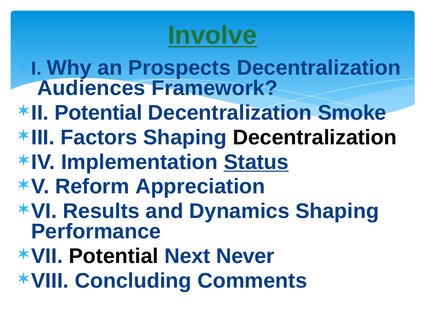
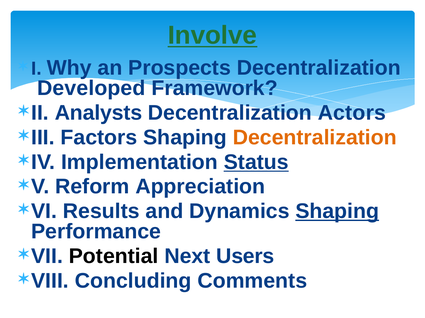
Audiences: Audiences -> Developed
II Potential: Potential -> Analysts
Smoke: Smoke -> Actors
Decentralization at (315, 138) colour: black -> orange
Shaping at (337, 212) underline: none -> present
Never: Never -> Users
